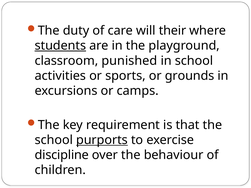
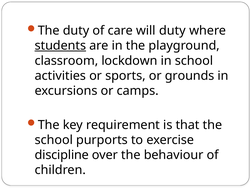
their at (173, 31): their -> duty
punished: punished -> lockdown
purports underline: present -> none
